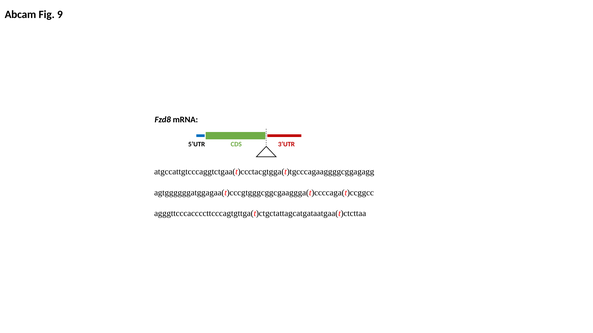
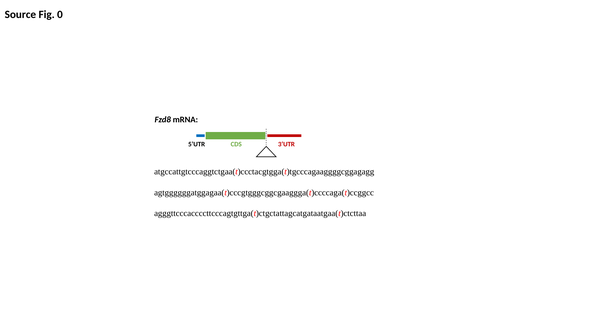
Abcam: Abcam -> Source
9: 9 -> 0
